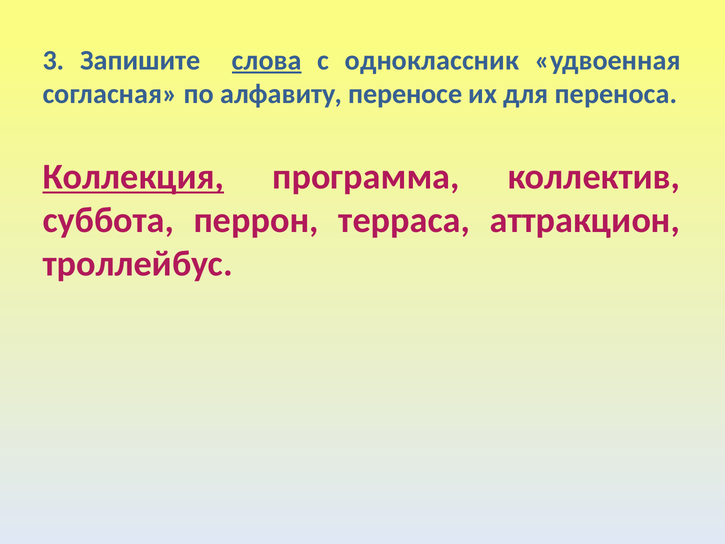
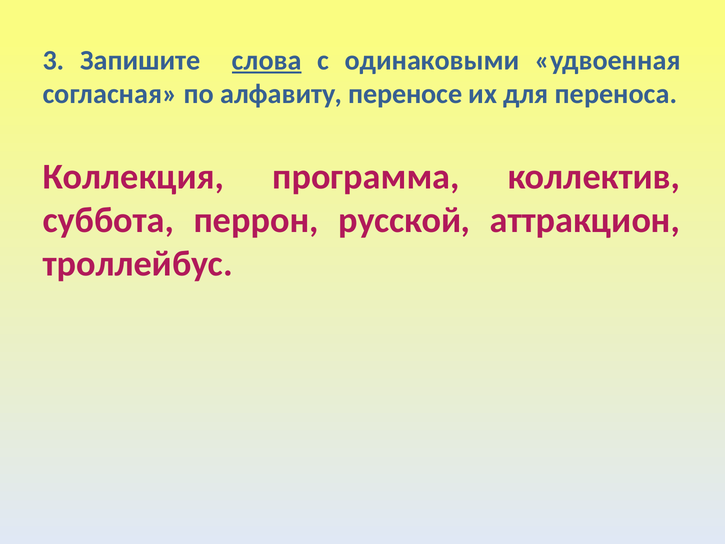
одноклассник: одноклассник -> одинаковыми
Коллекция underline: present -> none
терраса: терраса -> русской
